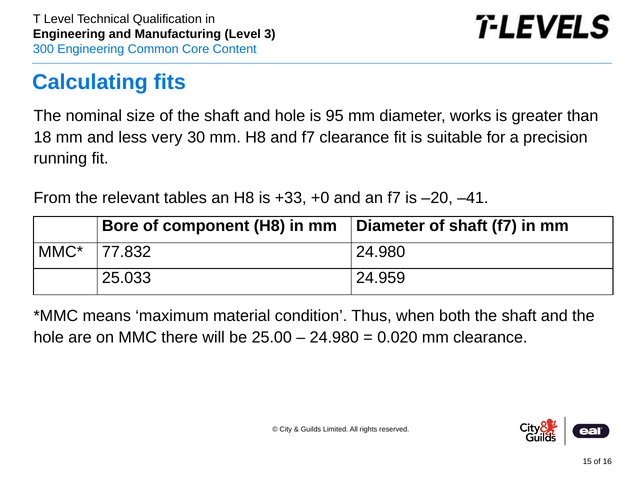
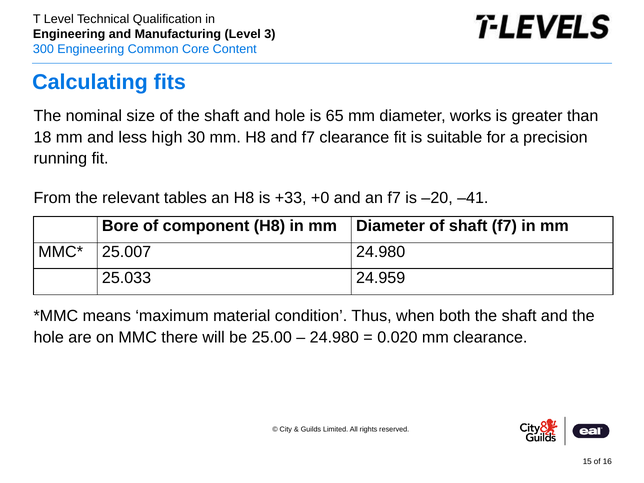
95: 95 -> 65
very: very -> high
77.832: 77.832 -> 25.007
